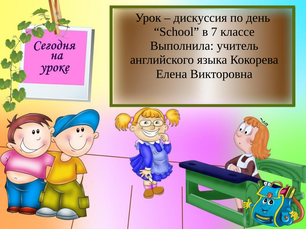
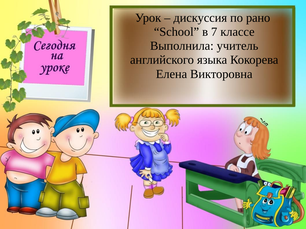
день: день -> рано
